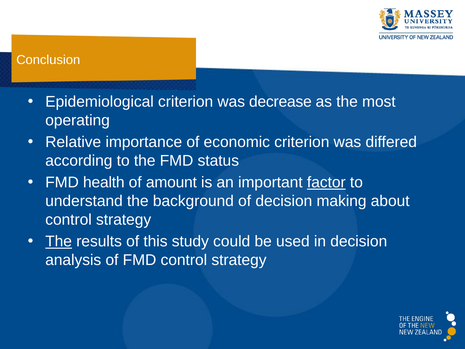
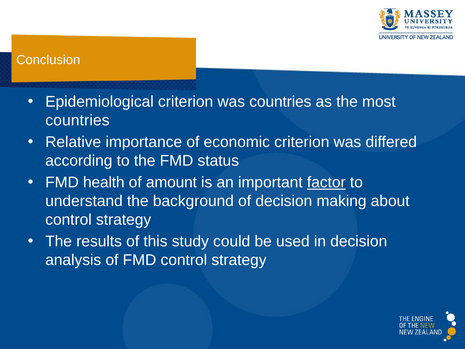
was decrease: decrease -> countries
operating at (78, 120): operating -> countries
The at (59, 241) underline: present -> none
